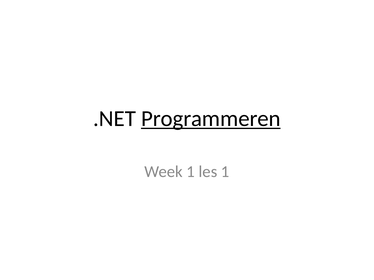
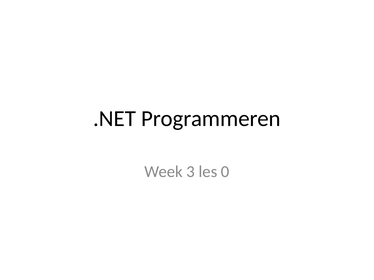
Programmeren underline: present -> none
Week 1: 1 -> 3
les 1: 1 -> 0
